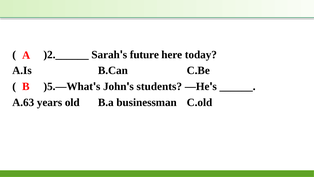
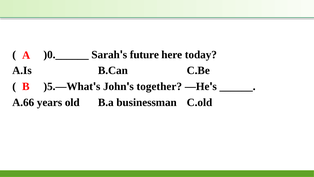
)2.______: )2.______ -> )0.______
students: students -> together
A.63: A.63 -> A.66
